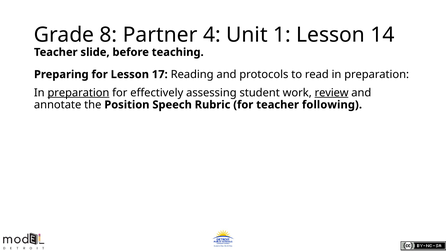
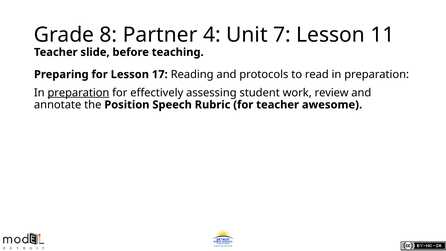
1: 1 -> 7
14: 14 -> 11
review underline: present -> none
following: following -> awesome
